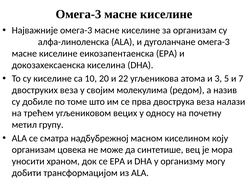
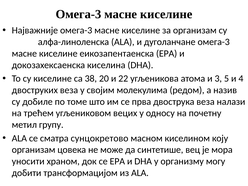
10: 10 -> 38
7: 7 -> 4
надбубрежној: надбубрежној -> сунцокретово
